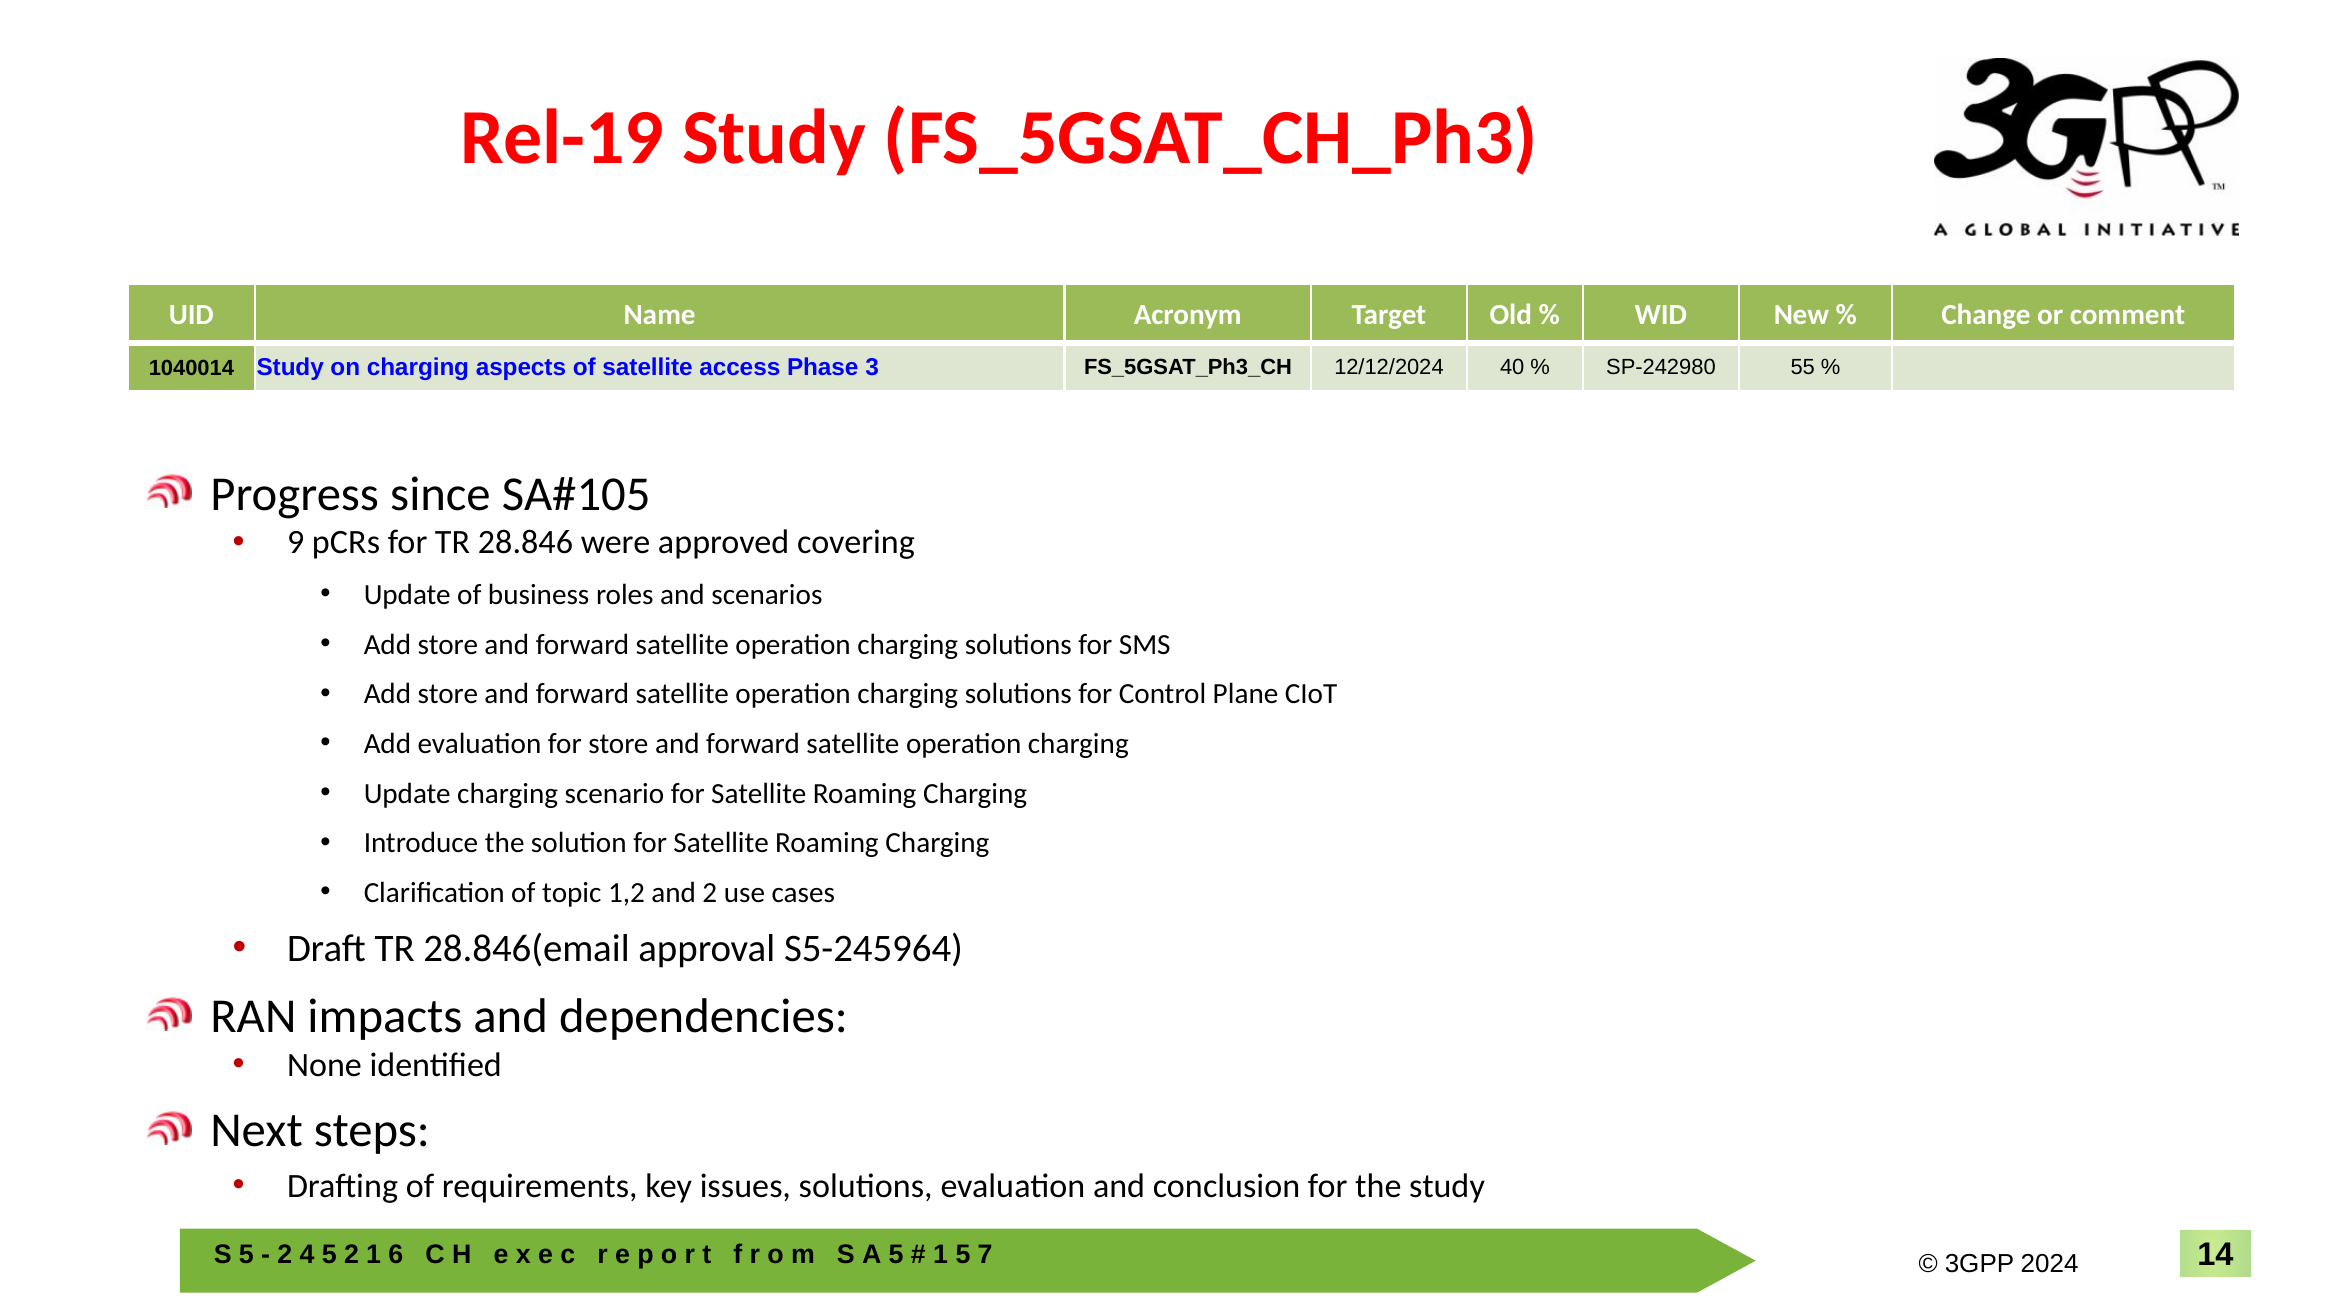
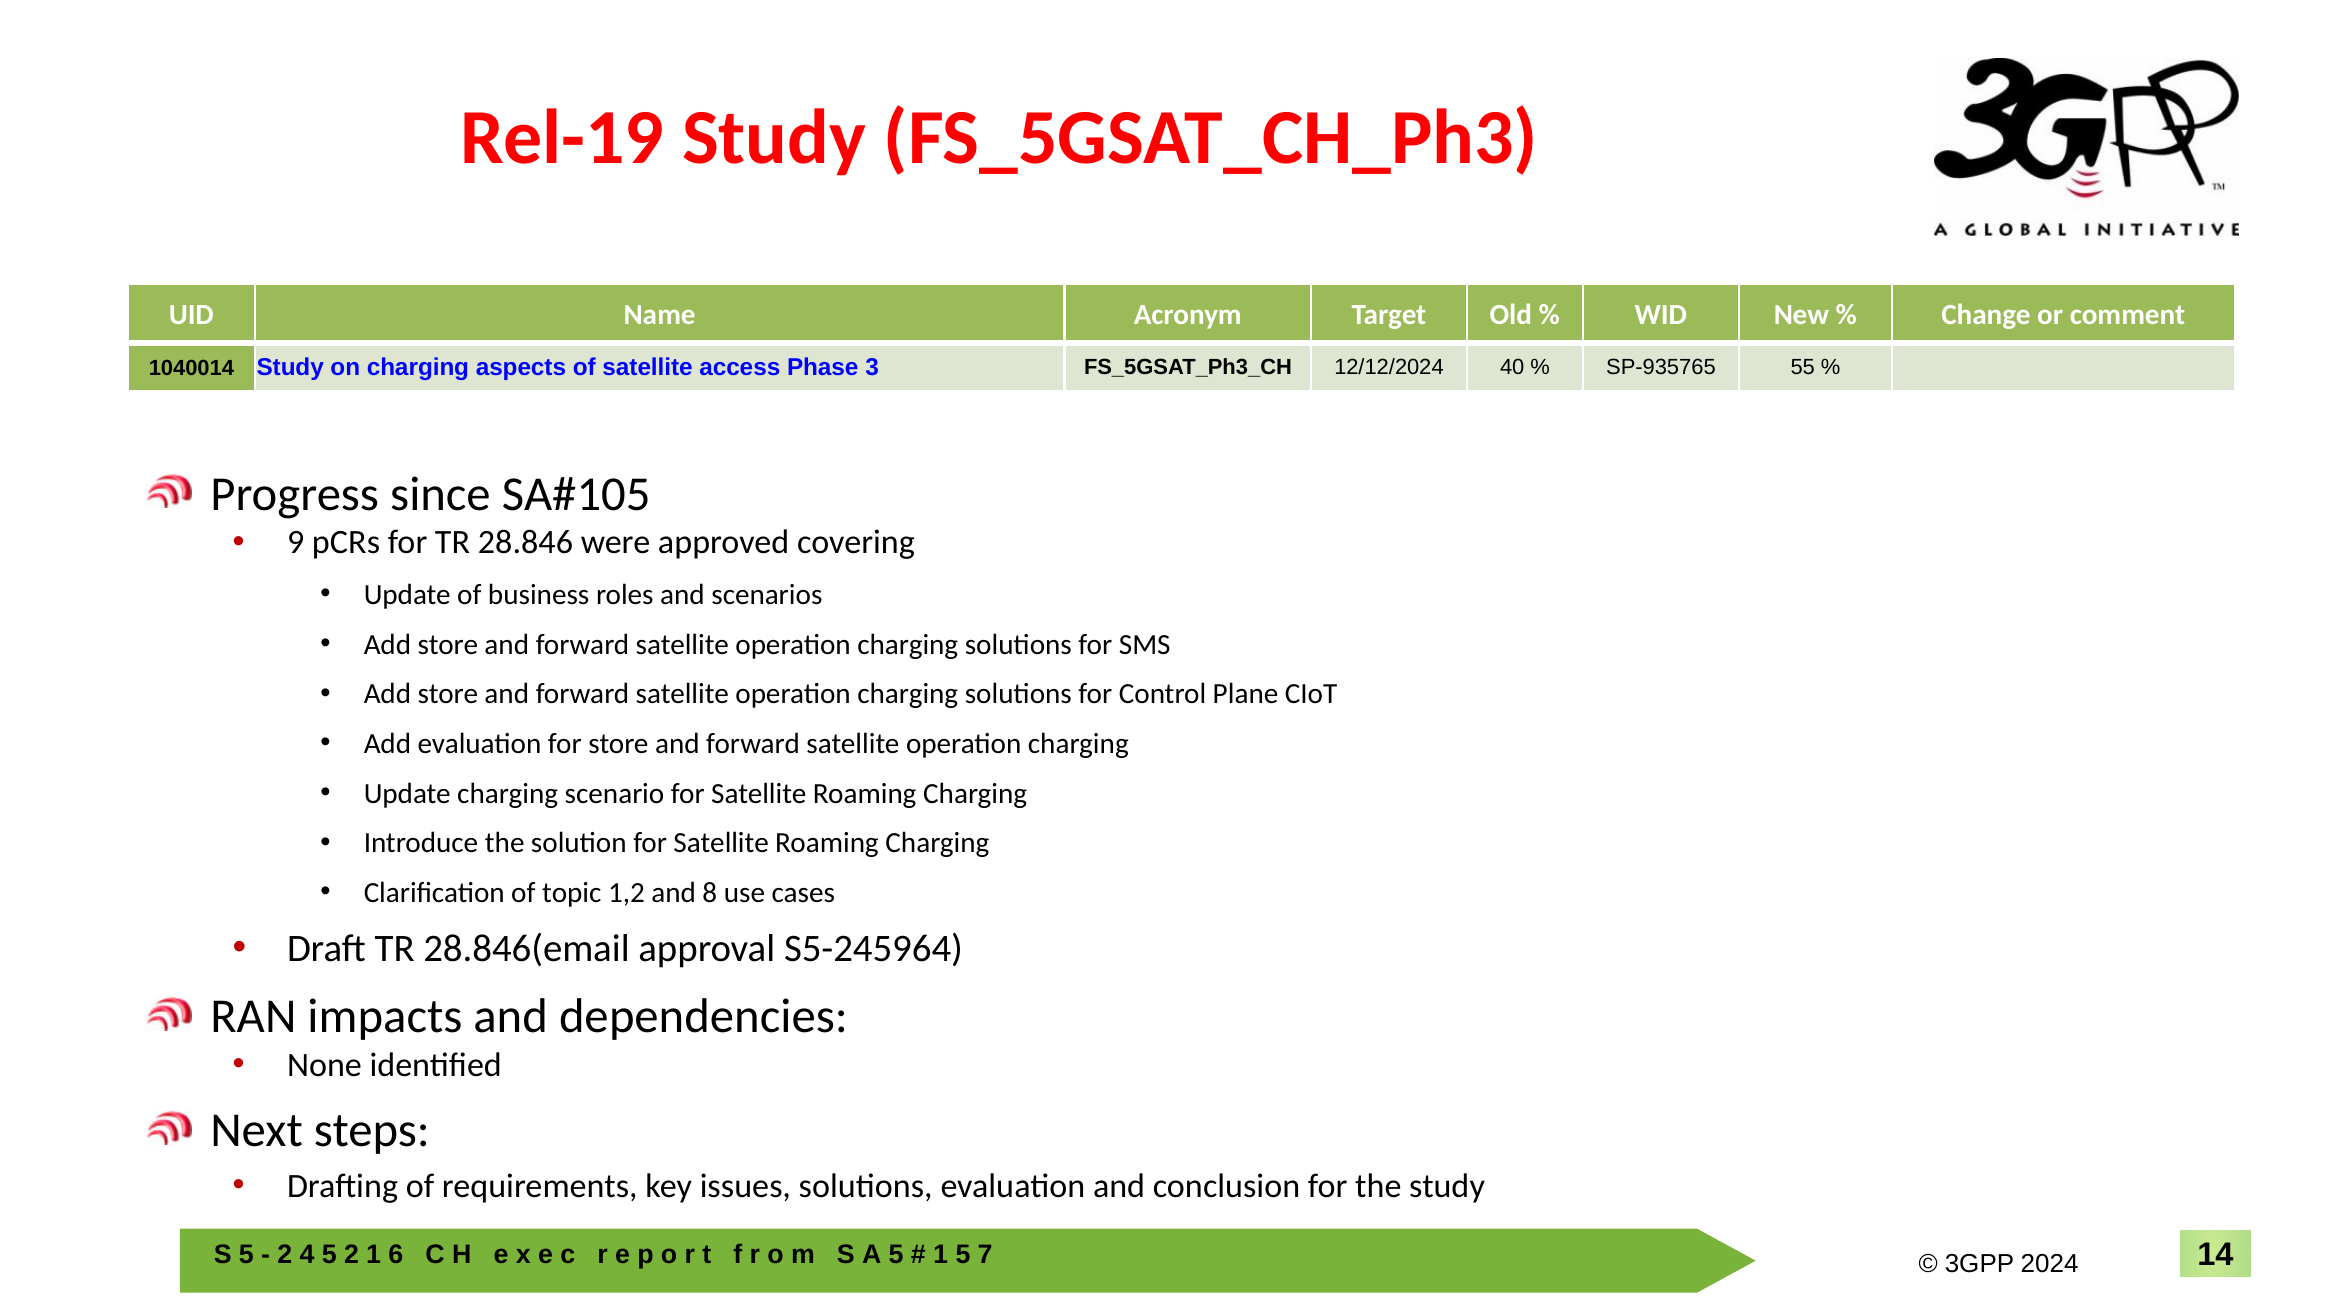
SP-242980: SP-242980 -> SP-935765
and 2: 2 -> 8
